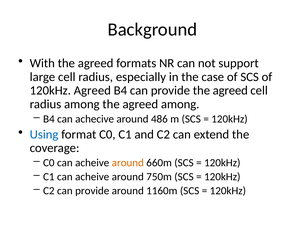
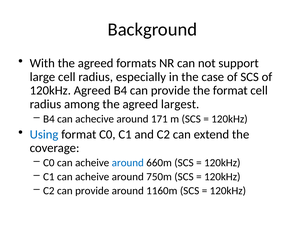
provide the agreed: agreed -> format
agreed among: among -> largest
486: 486 -> 171
around at (128, 163) colour: orange -> blue
